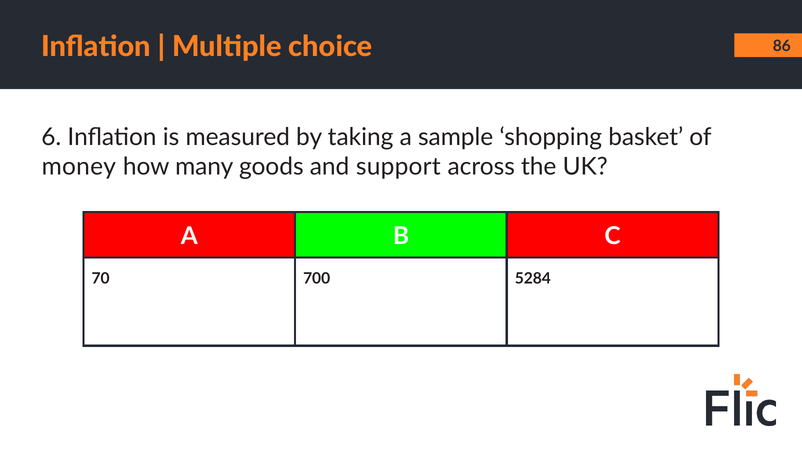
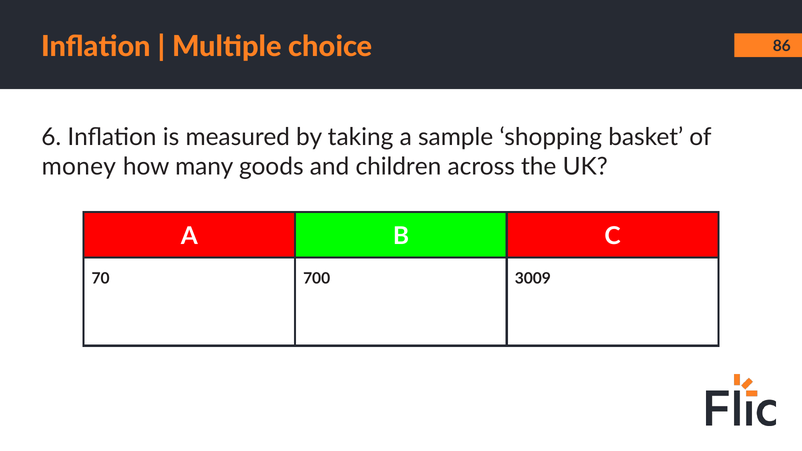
support: support -> children
5284: 5284 -> 3009
